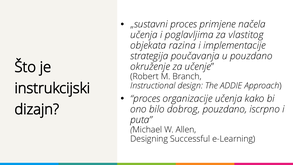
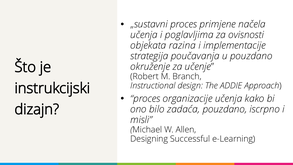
vlastitog: vlastitog -> ovisnosti
dobrog: dobrog -> zadaća
puta: puta -> misli
